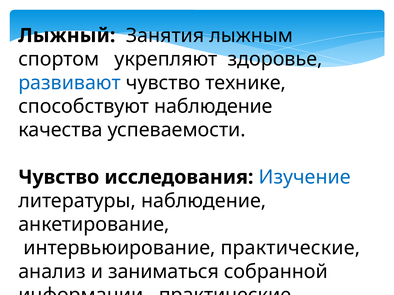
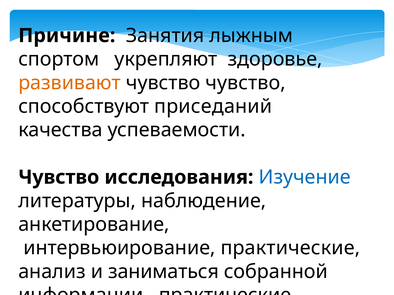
Лыжный: Лыжный -> Причине
развивают colour: blue -> orange
чувство технике: технике -> чувство
способствуют наблюдение: наблюдение -> приседаний
